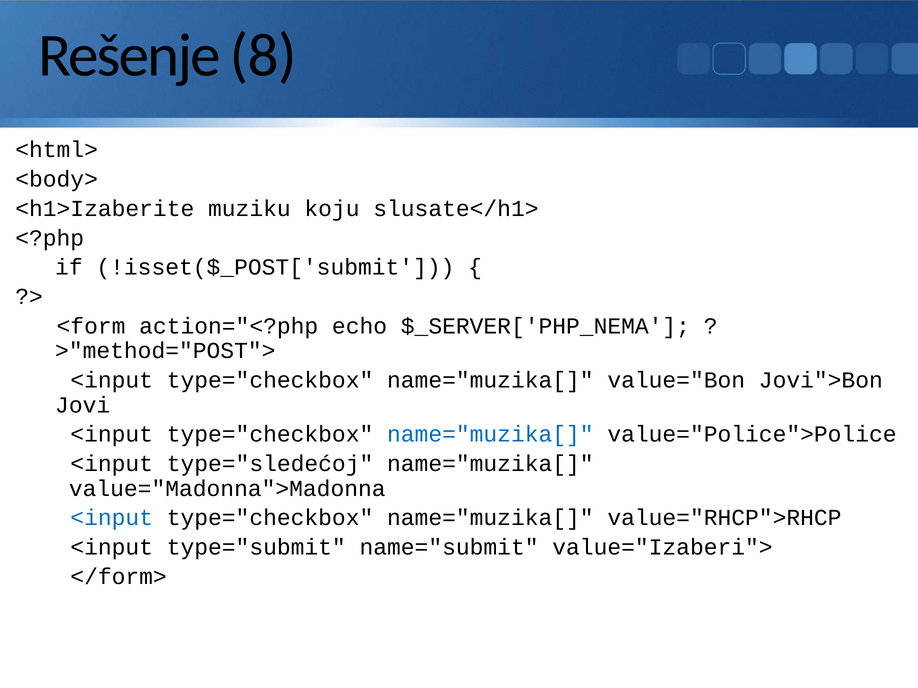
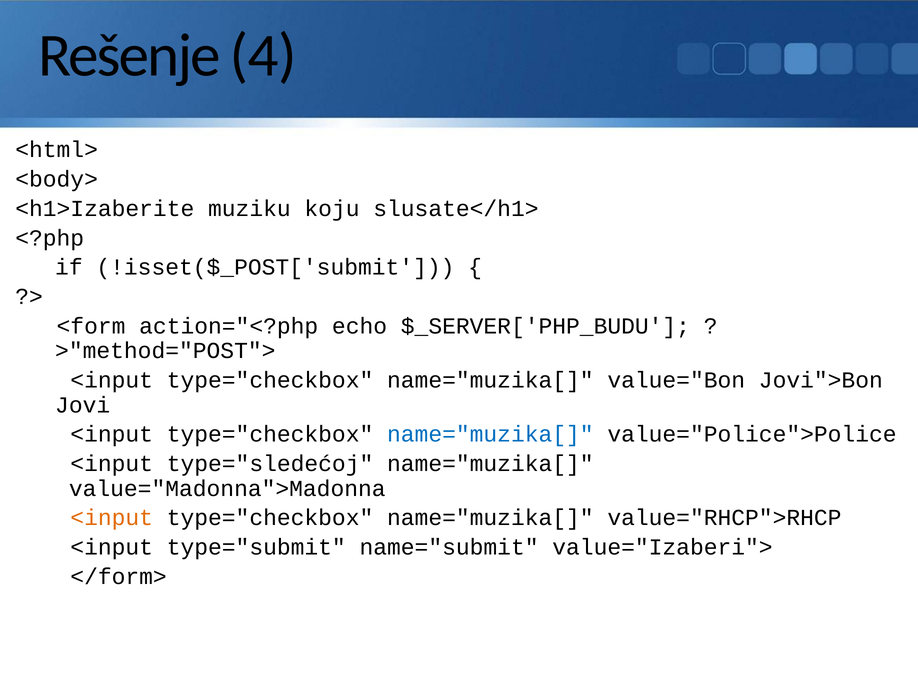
8: 8 -> 4
$_SERVER['PHP_NEMA: $_SERVER['PHP_NEMA -> $_SERVER['PHP_BUDU
<input at (112, 518) colour: blue -> orange
